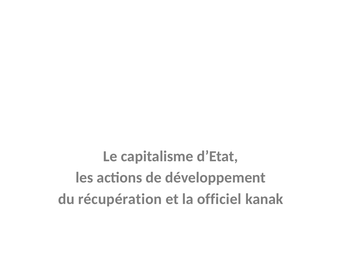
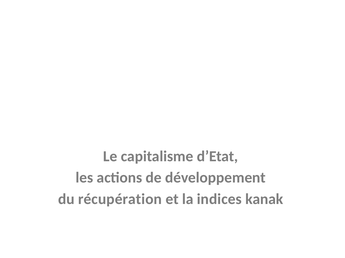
officiel: officiel -> indices
